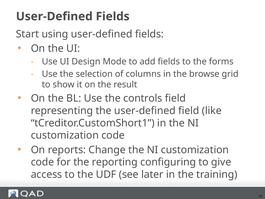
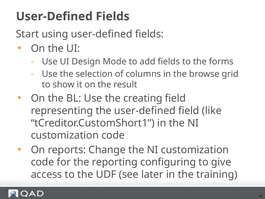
controls: controls -> creating
